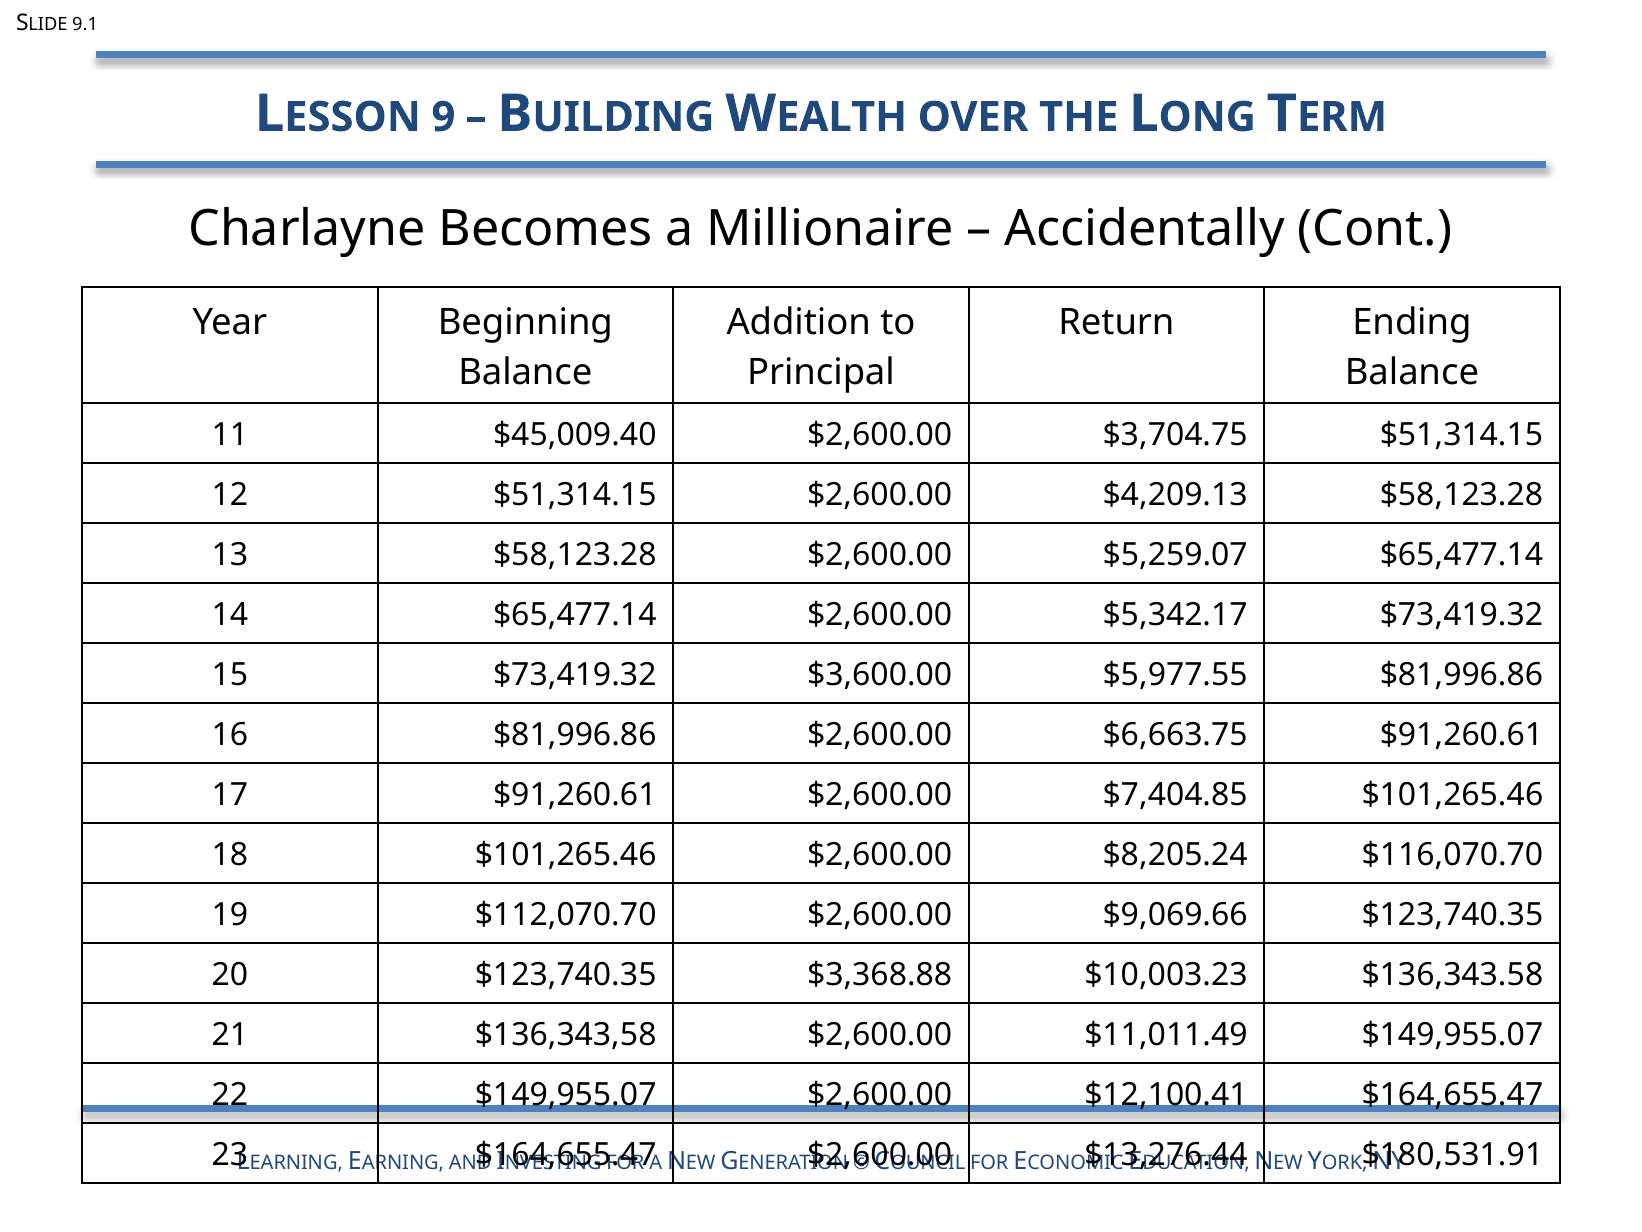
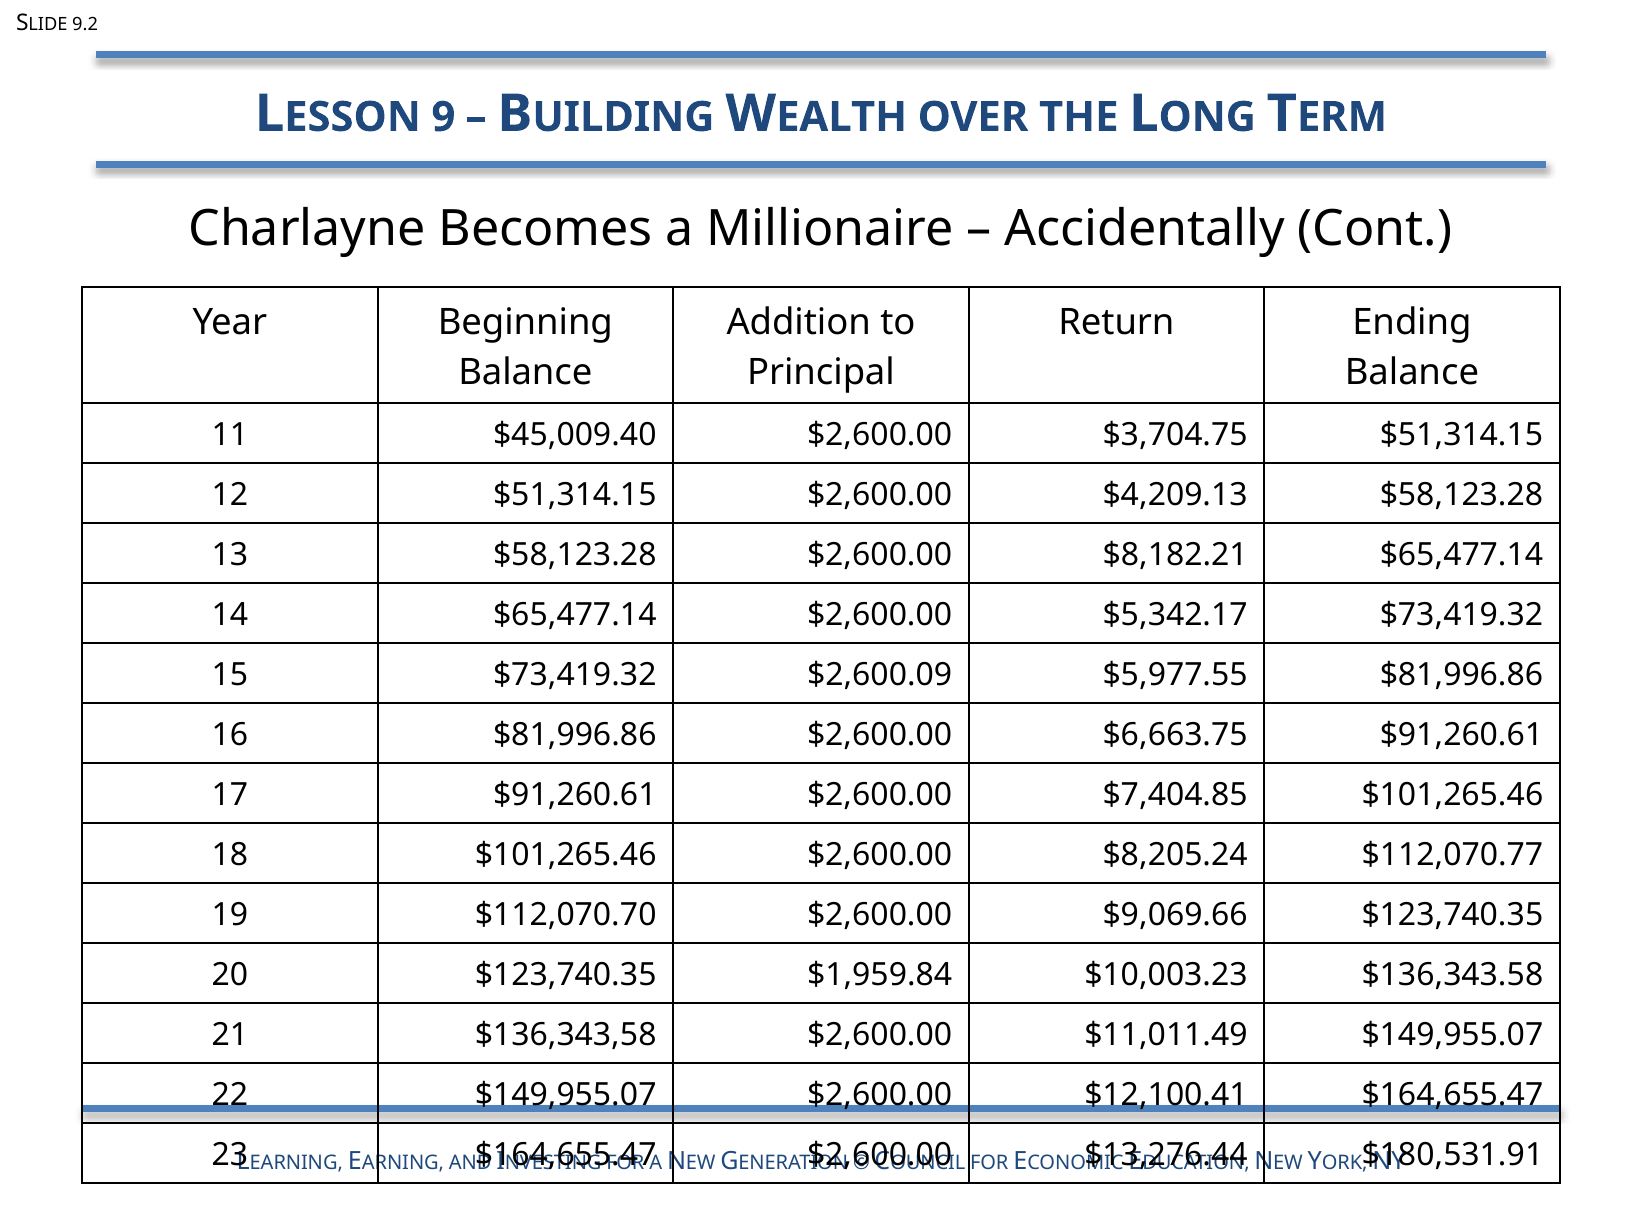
9.1: 9.1 -> 9.2
$5,259.07: $5,259.07 -> $8,182.21
$3,600.00: $3,600.00 -> $2,600.09
$116,070.70: $116,070.70 -> $112,070.77
$3,368.88: $3,368.88 -> $1,959.84
